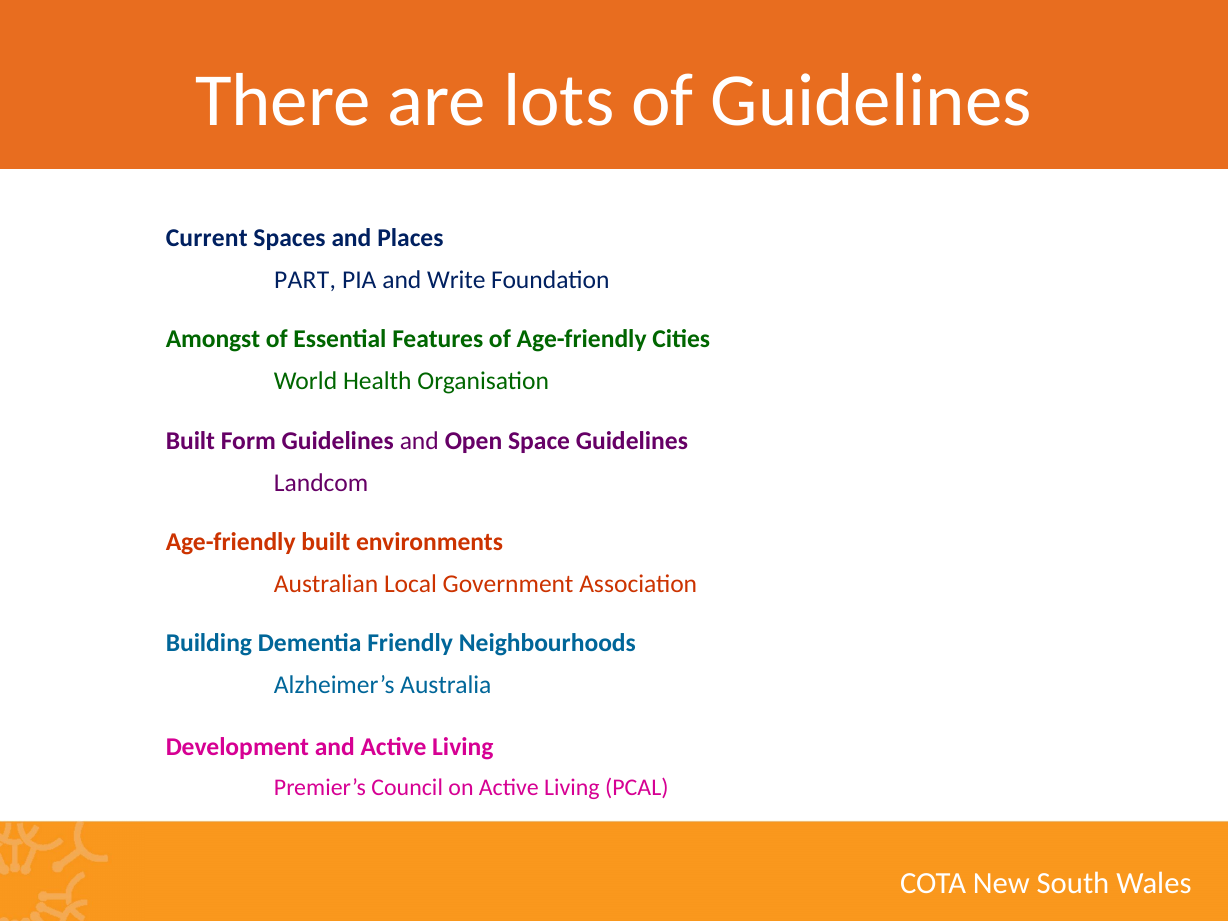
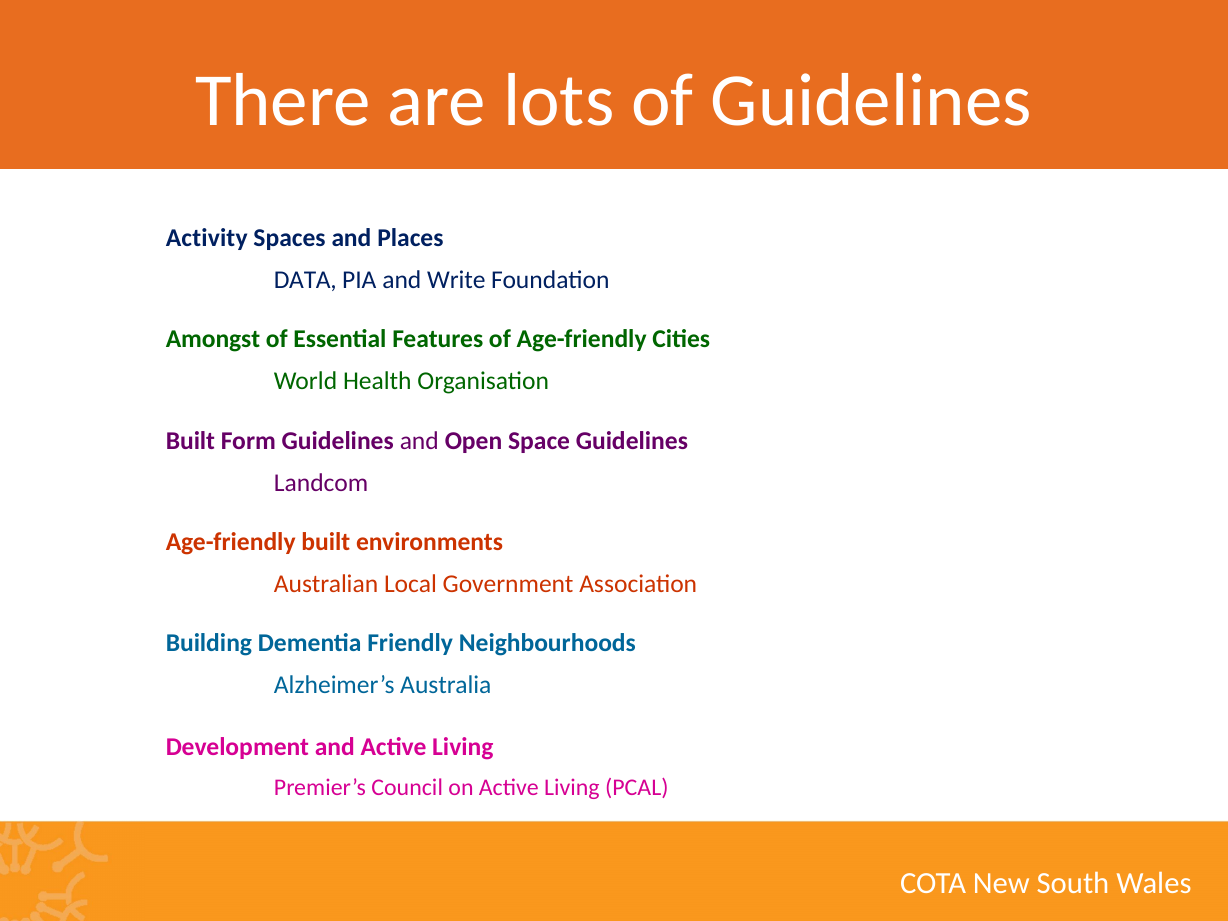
Current: Current -> Activity
PART: PART -> DATA
